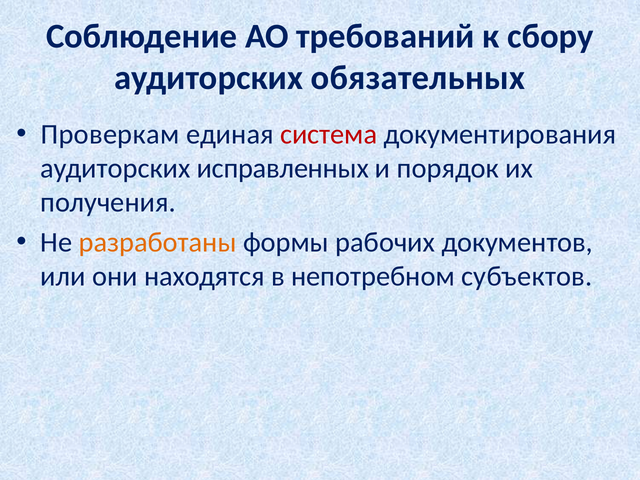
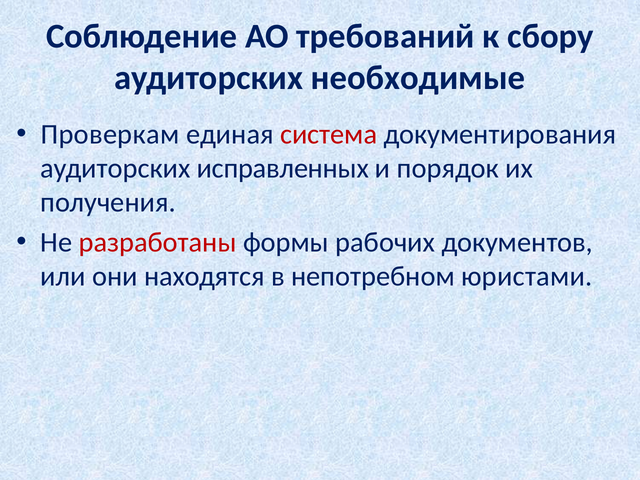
обязательных: обязательных -> необходимые
разработаны colour: orange -> red
субъектов: субъектов -> юристами
